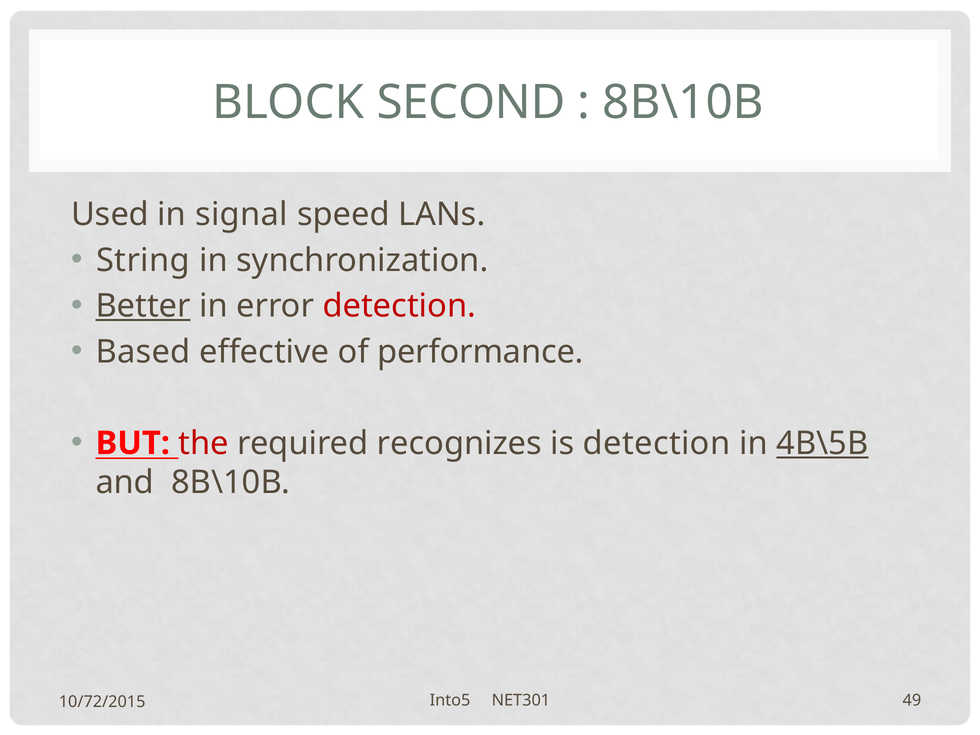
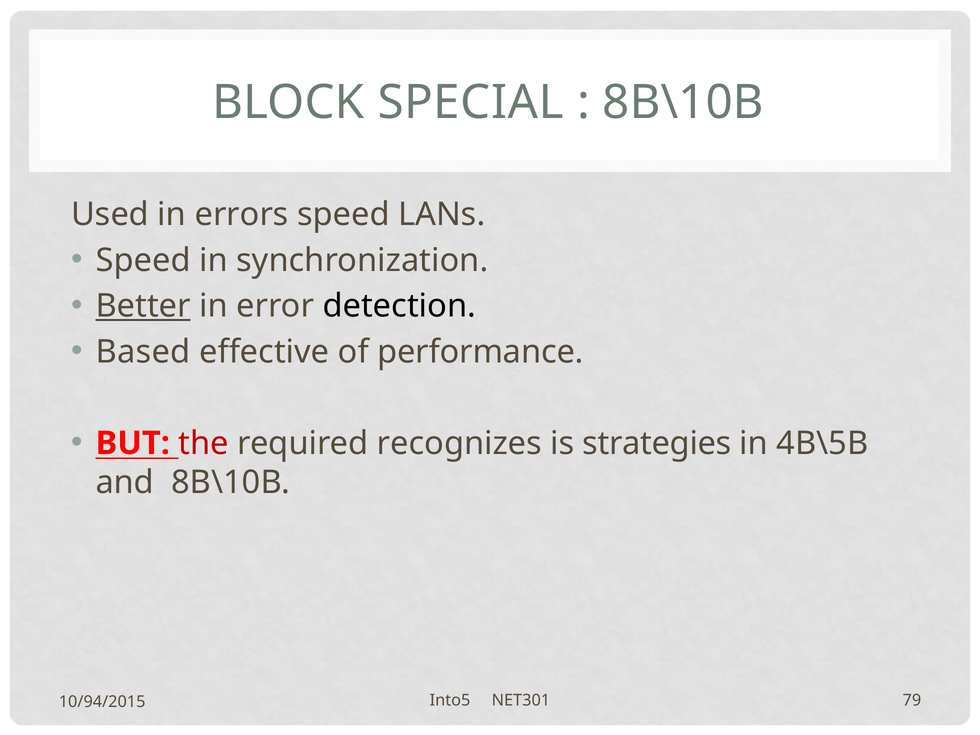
SECOND: SECOND -> SPECIAL
signal: signal -> errors
String at (143, 260): String -> Speed
detection at (399, 306) colour: red -> black
is detection: detection -> strategies
4B\5B underline: present -> none
49: 49 -> 79
10/72/2015: 10/72/2015 -> 10/94/2015
